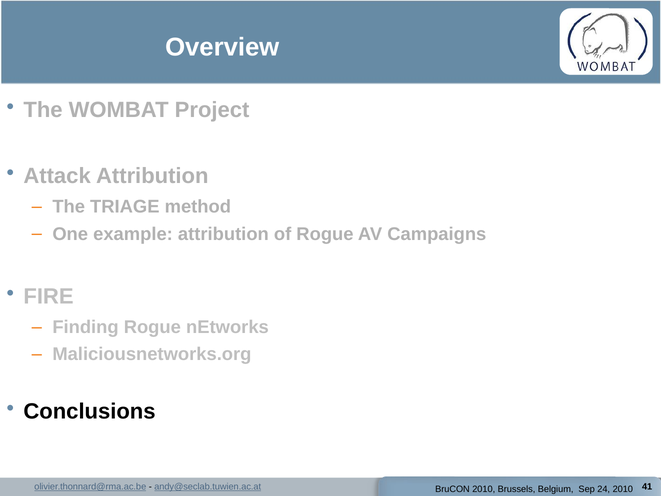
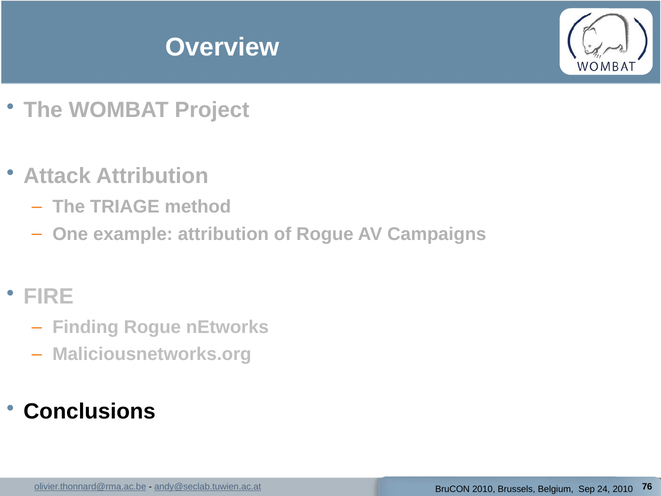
41: 41 -> 76
